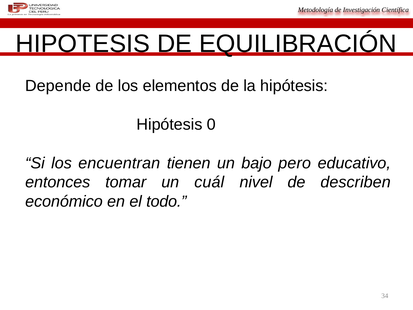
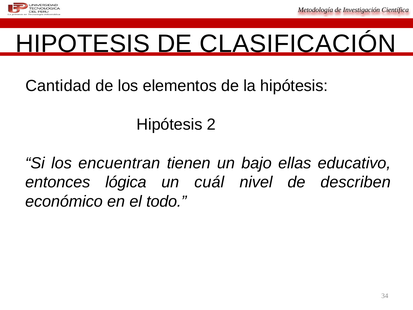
EQUILIBRACIÓN: EQUILIBRACIÓN -> CLASIFICACIÓN
Depende: Depende -> Cantidad
0: 0 -> 2
pero: pero -> ellas
tomar: tomar -> lógica
